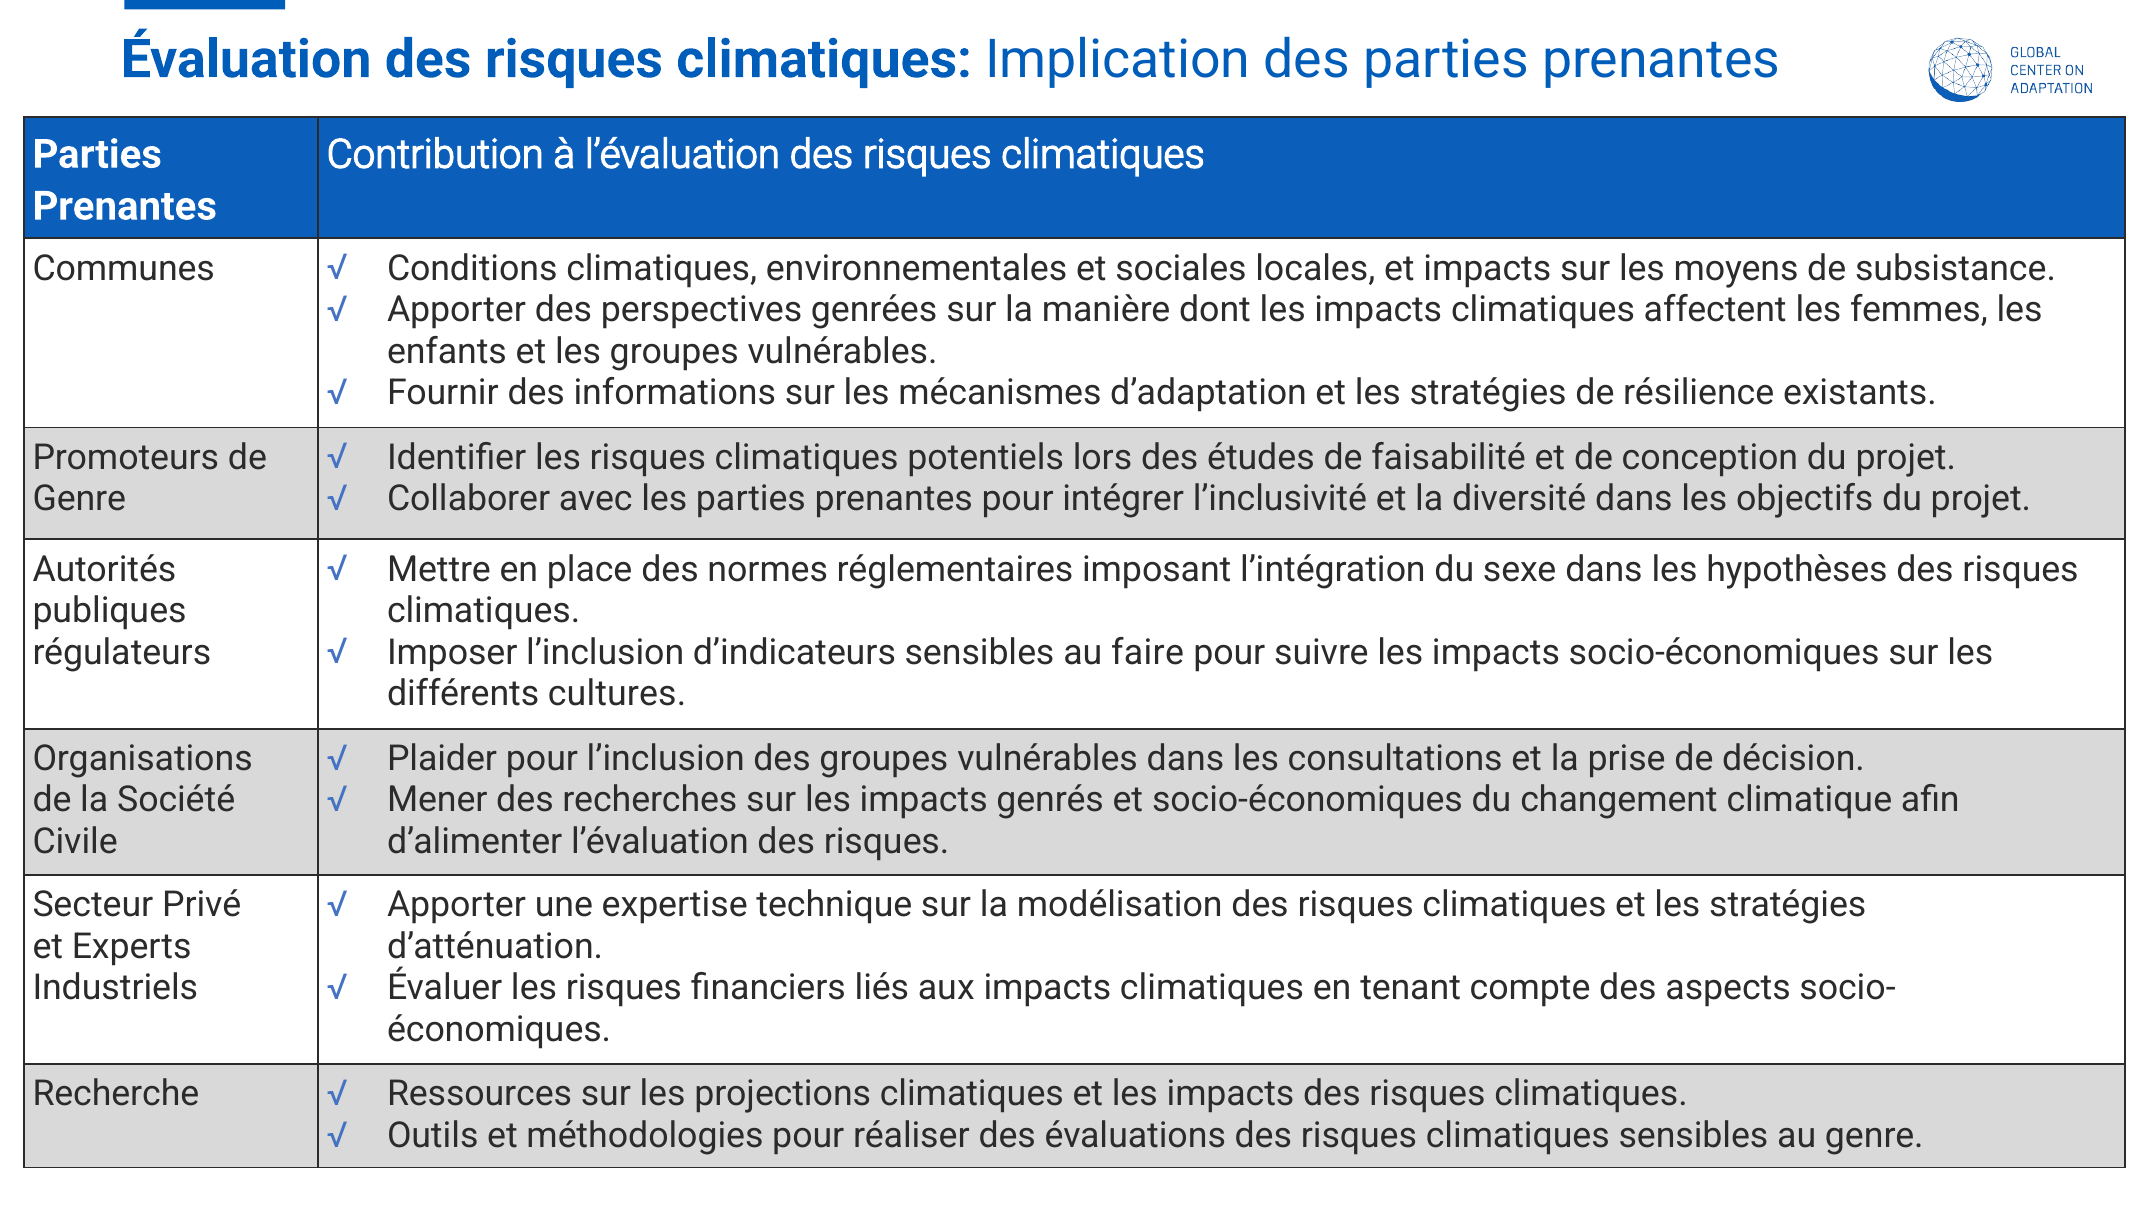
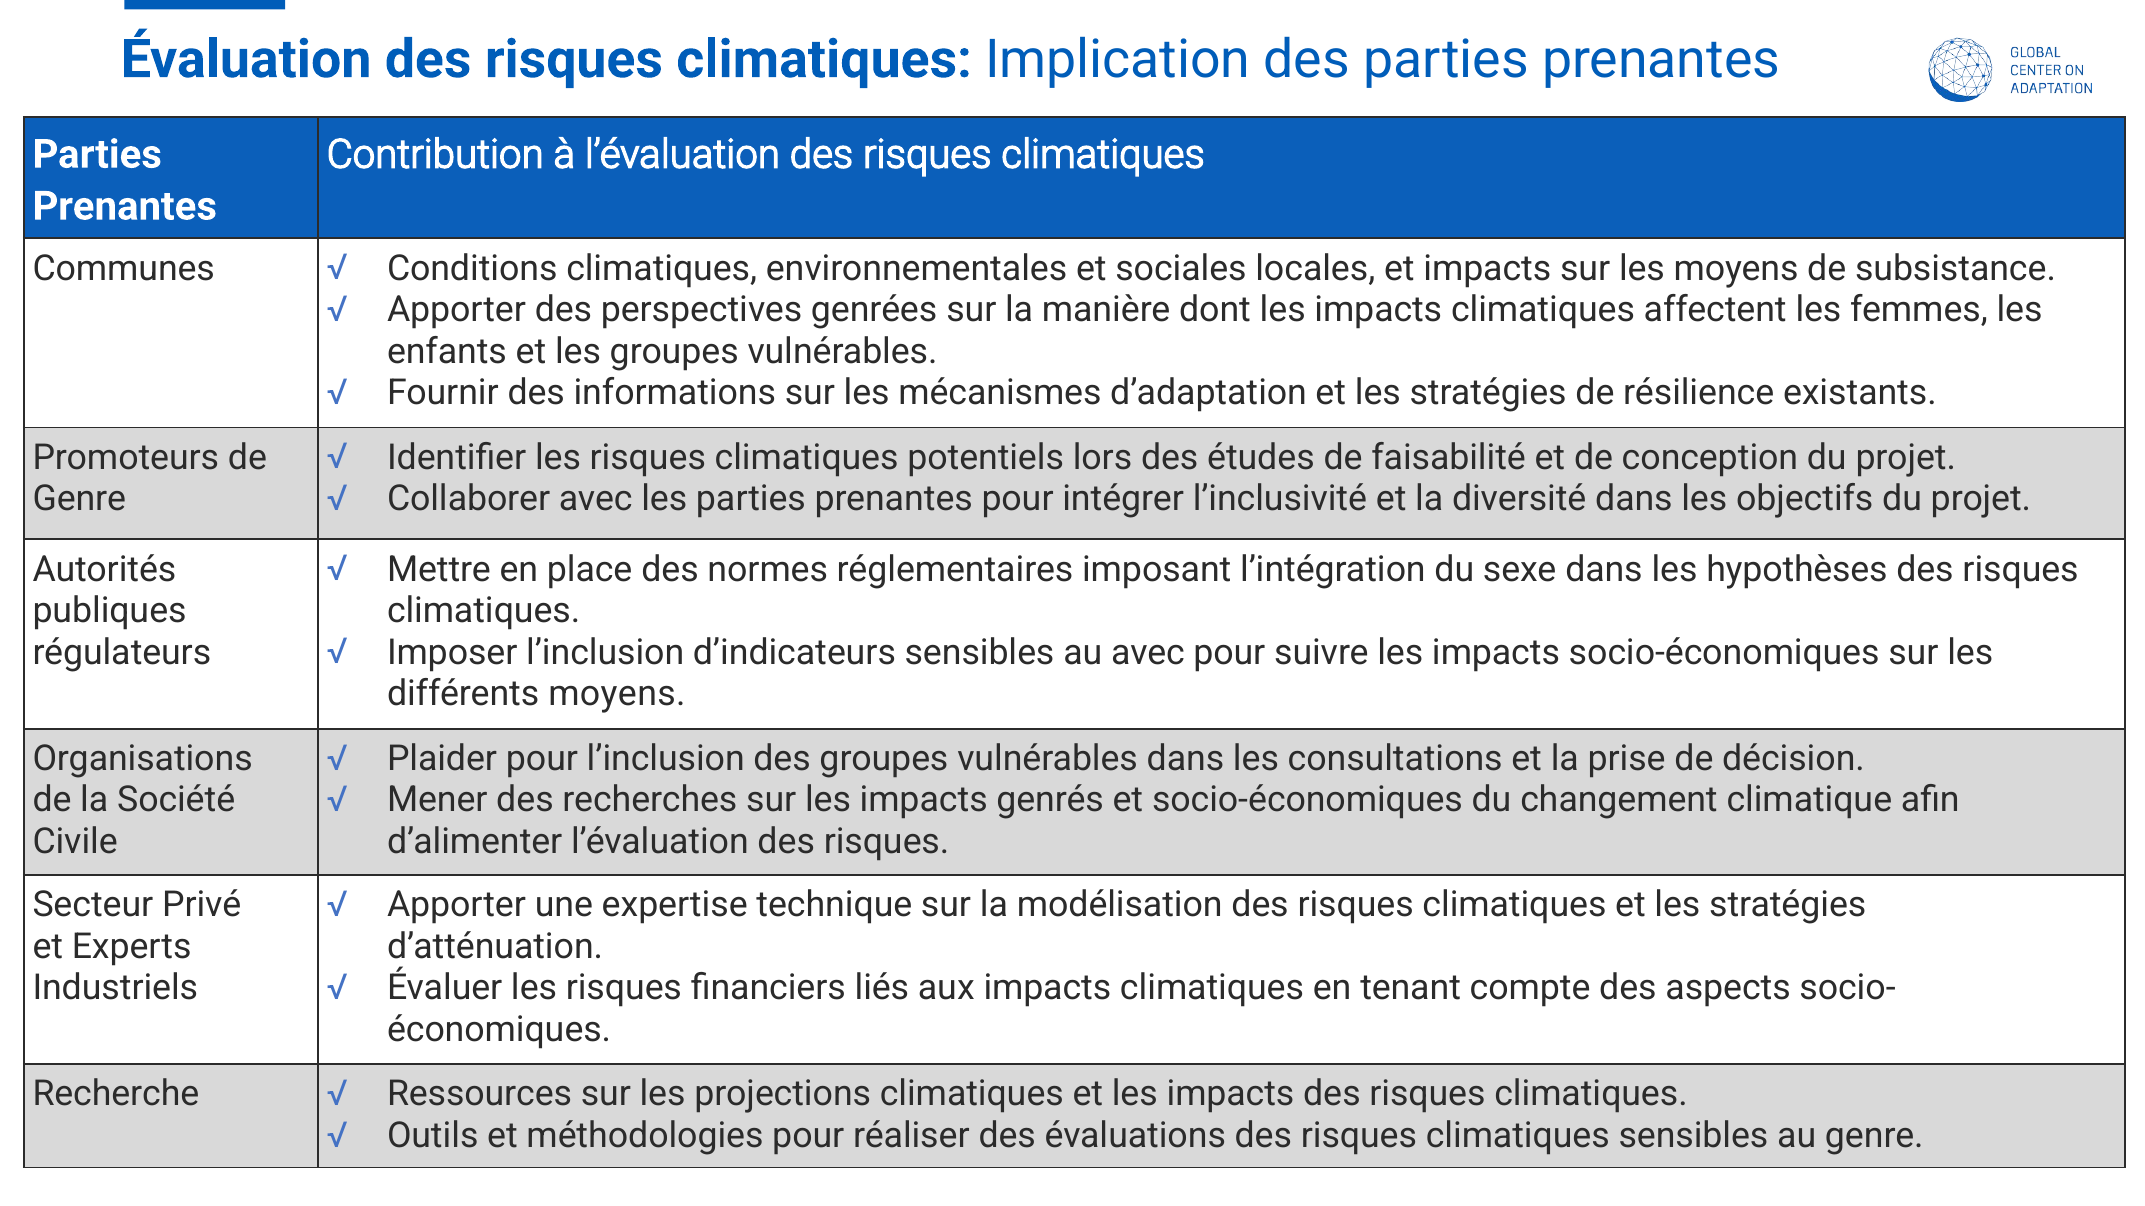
au faire: faire -> avec
différents cultures: cultures -> moyens
